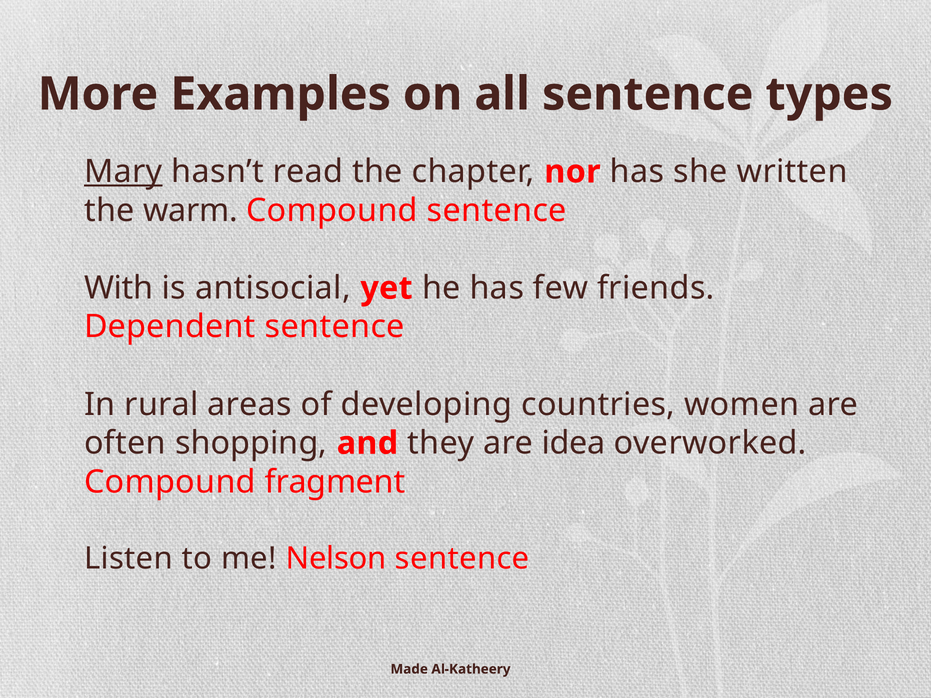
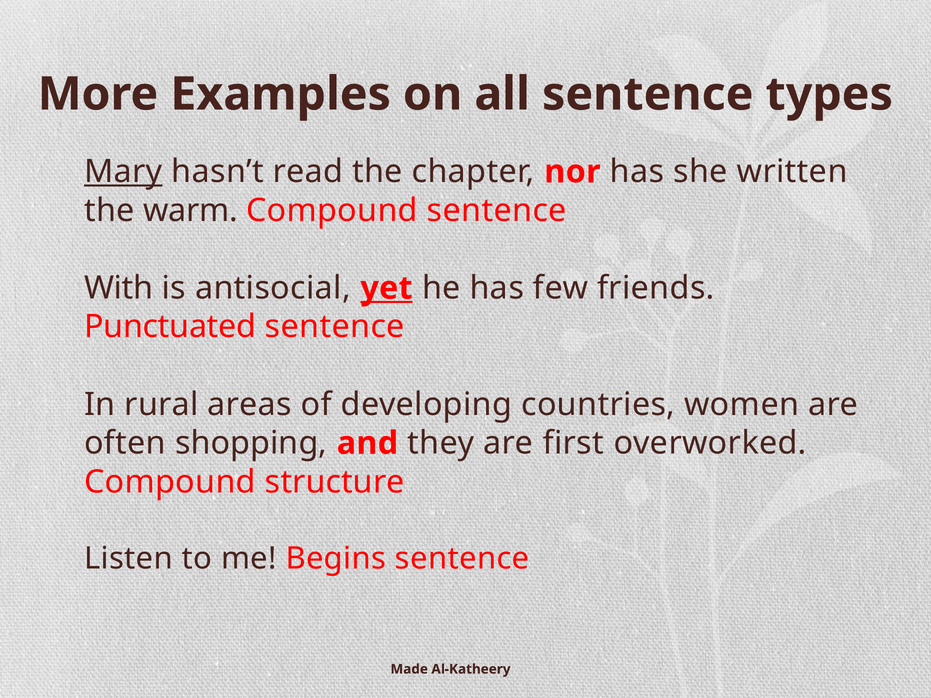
yet underline: none -> present
Dependent: Dependent -> Punctuated
idea: idea -> first
fragment: fragment -> structure
Nelson: Nelson -> Begins
